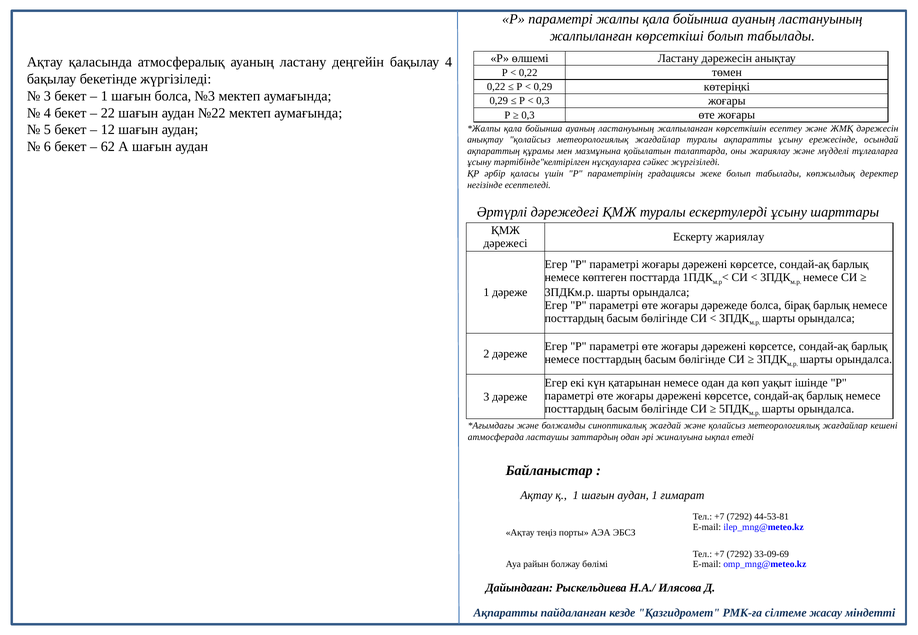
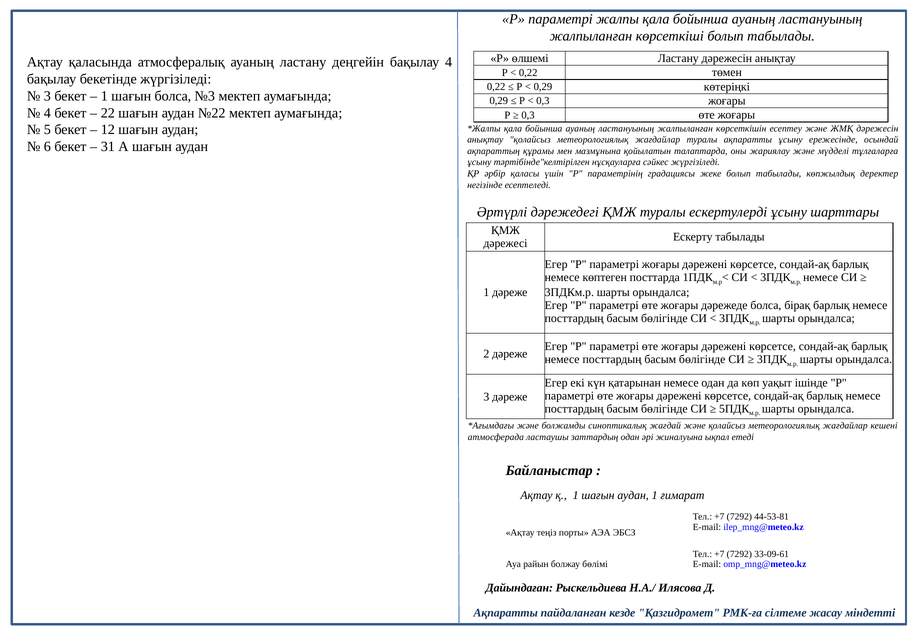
62: 62 -> 31
Ескерту жариялау: жариялау -> табылады
33-09-69: 33-09-69 -> 33-09-61
